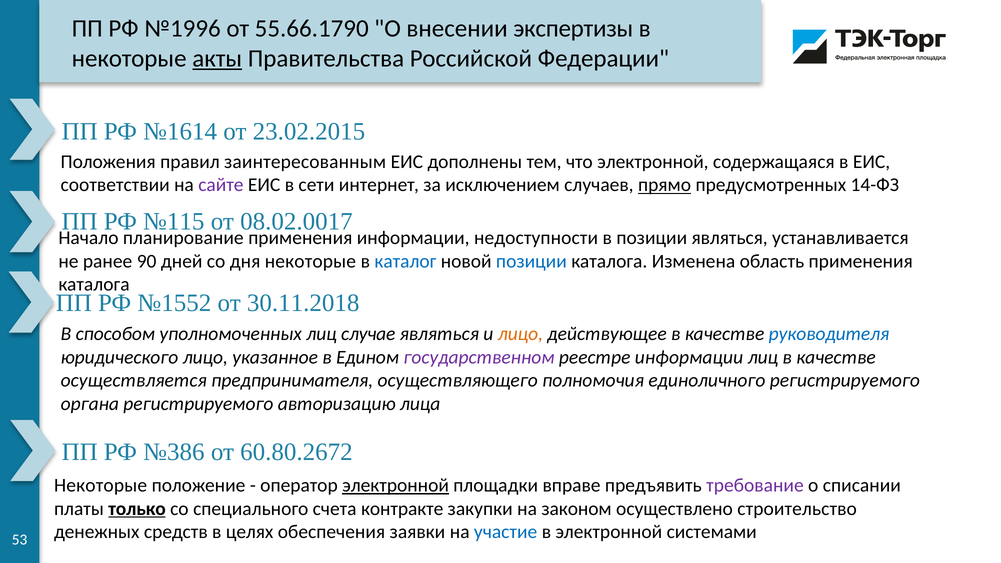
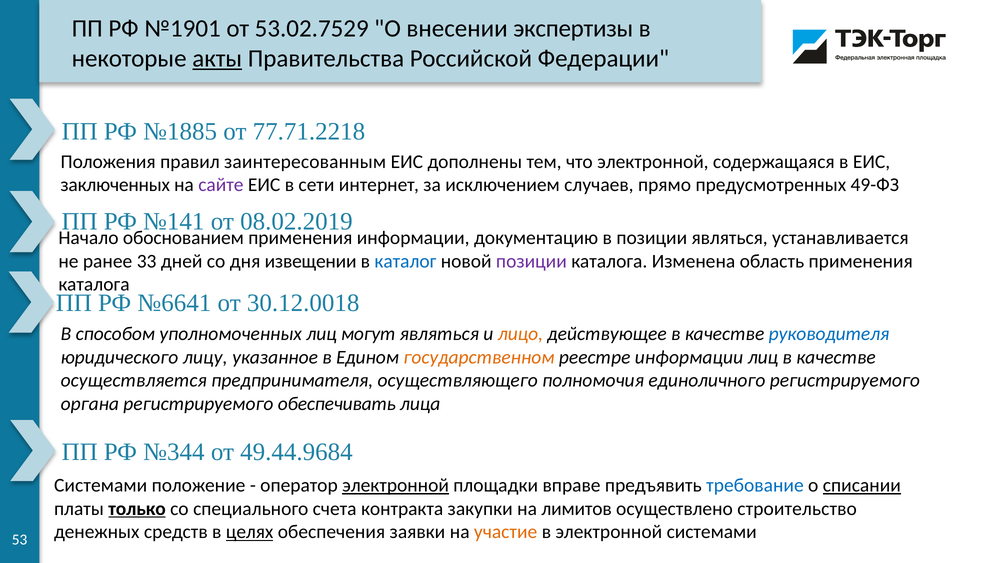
№1996: №1996 -> №1901
55.66.1790: 55.66.1790 -> 53.02.7529
№1614: №1614 -> №1885
23.02.2015: 23.02.2015 -> 77.71.2218
соответствии: соответствии -> заключенных
прямо underline: present -> none
14-ФЗ: 14-ФЗ -> 49-ФЗ
№115: №115 -> №141
08.02.0017: 08.02.0017 -> 08.02.2019
планирование: планирование -> обоснованием
недоступности: недоступности -> документацию
90: 90 -> 33
дня некоторые: некоторые -> извещении
позиции at (531, 261) colour: blue -> purple
№1552: №1552 -> №6641
30.11.2018: 30.11.2018 -> 30.12.0018
случае: случае -> могут
юридического лицо: лицо -> лицу
государственном colour: purple -> orange
авторизацию: авторизацию -> обеспечивать
№386: №386 -> №344
60.80.2672: 60.80.2672 -> 49.44.9684
Некоторые at (101, 485): Некоторые -> Системами
требование colour: purple -> blue
списании underline: none -> present
контракте: контракте -> контракта
законом: законом -> лимитов
целях underline: none -> present
участие colour: blue -> orange
